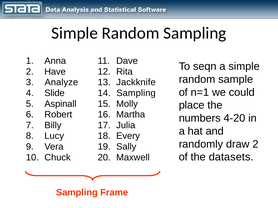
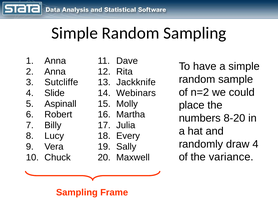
seqn: seqn -> have
Have at (55, 72): Have -> Anna
Analyze: Analyze -> Sutcliffe
n=1: n=1 -> n=2
Sampling at (136, 93): Sampling -> Webinars
4-20: 4-20 -> 8-20
draw 2: 2 -> 4
datasets: datasets -> variance
